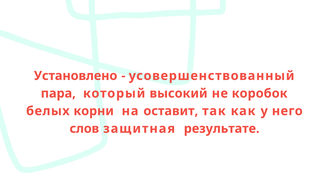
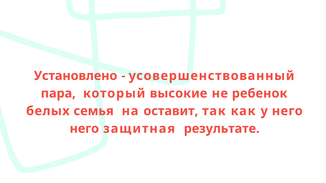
высокий: высокий -> высокие
коробок: коробок -> ребенок
корни: корни -> семья
слов at (84, 129): слов -> него
